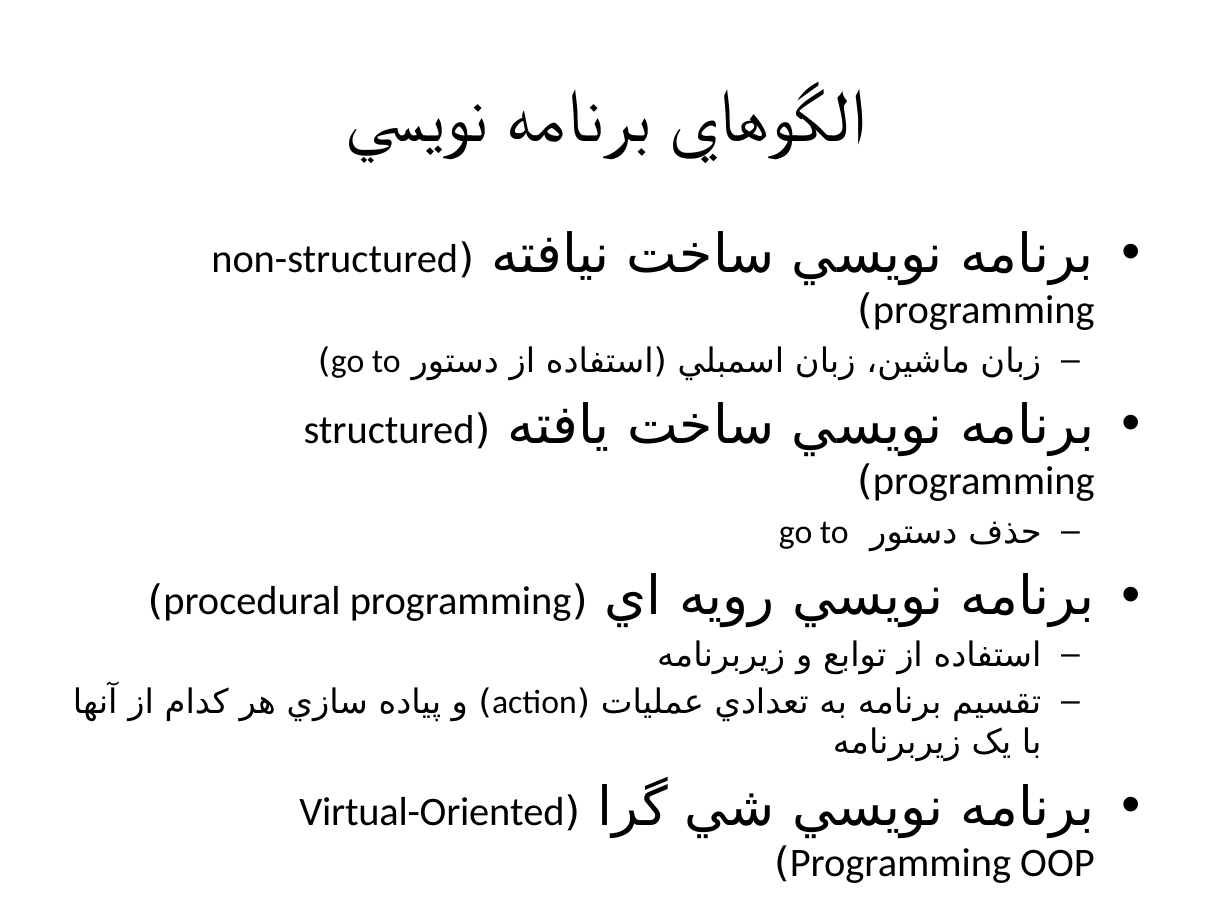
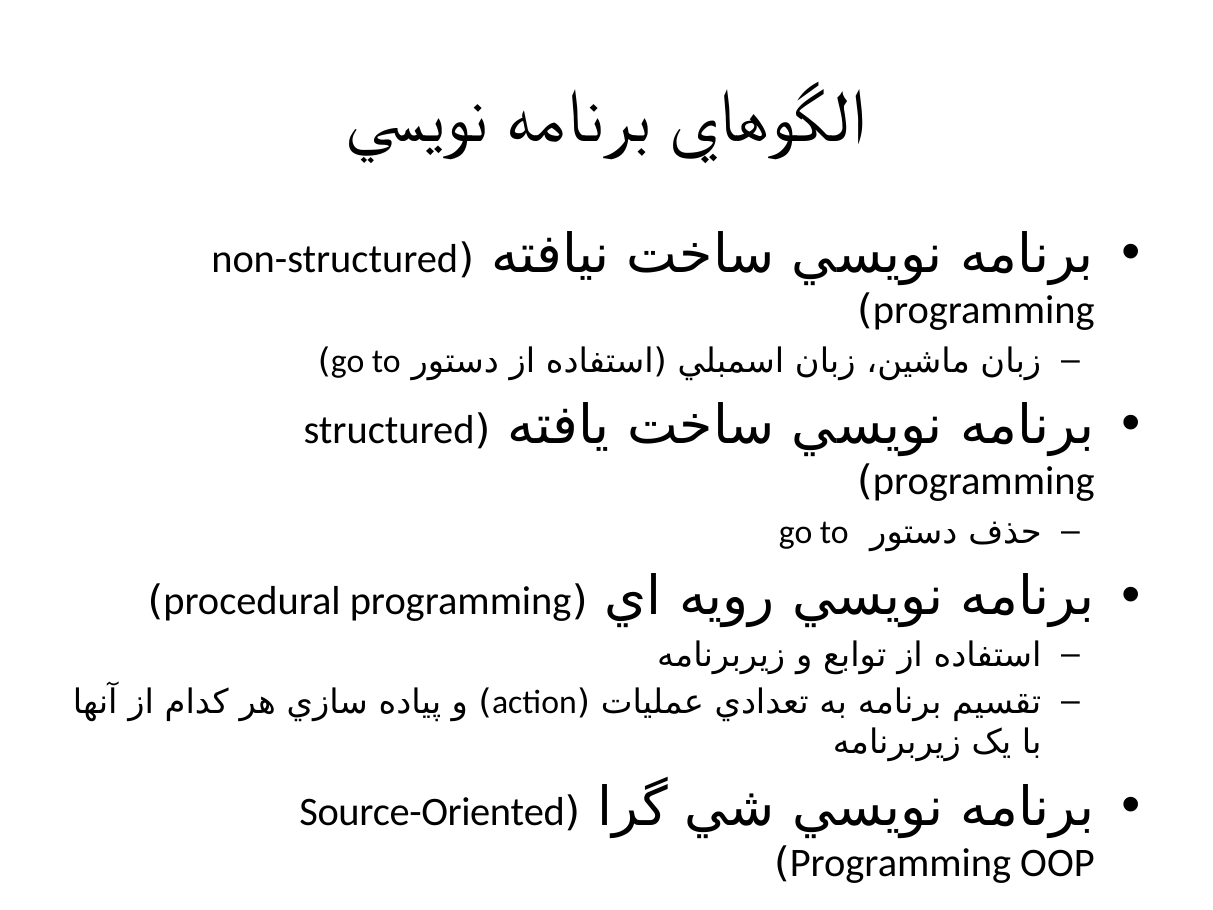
Virtual-Oriented: Virtual-Oriented -> Source-Oriented
